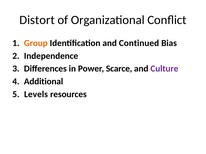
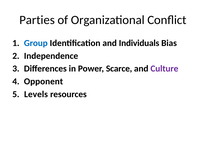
Distort: Distort -> Parties
Group colour: orange -> blue
Continued: Continued -> Individuals
Additional: Additional -> Opponent
